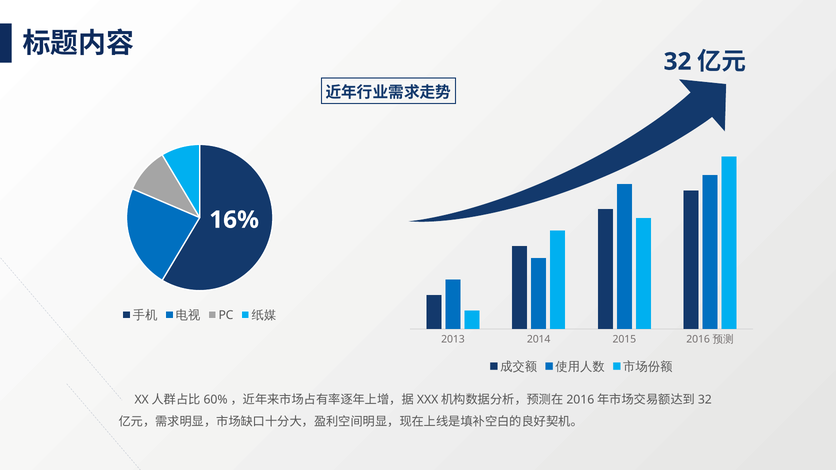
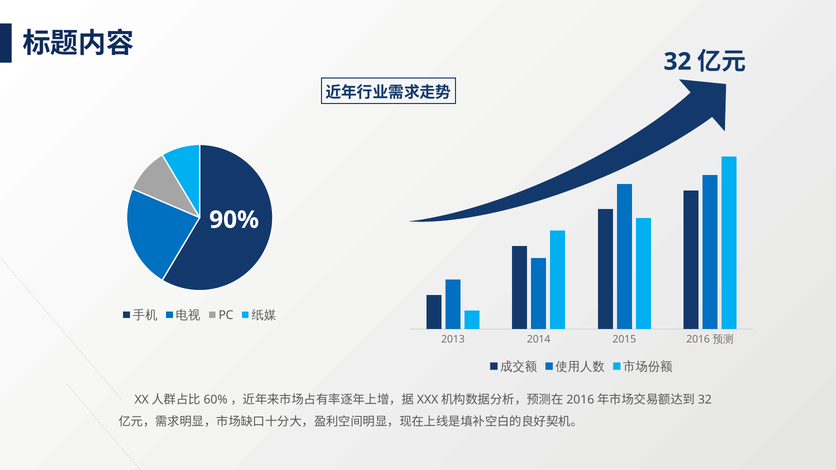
16%: 16% -> 90%
